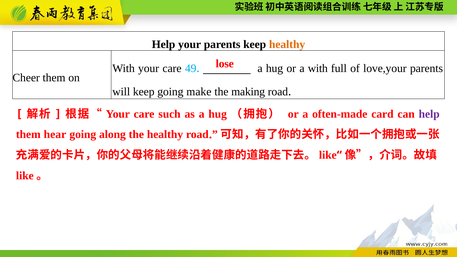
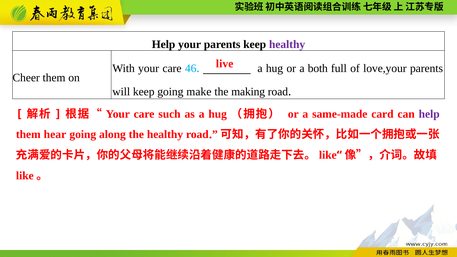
healthy at (287, 44) colour: orange -> purple
lose: lose -> live
49: 49 -> 46
a with: with -> both
often-made: often-made -> same-made
